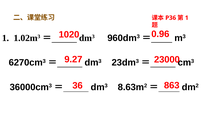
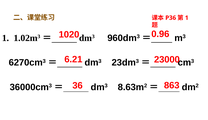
9.27: 9.27 -> 6.21
